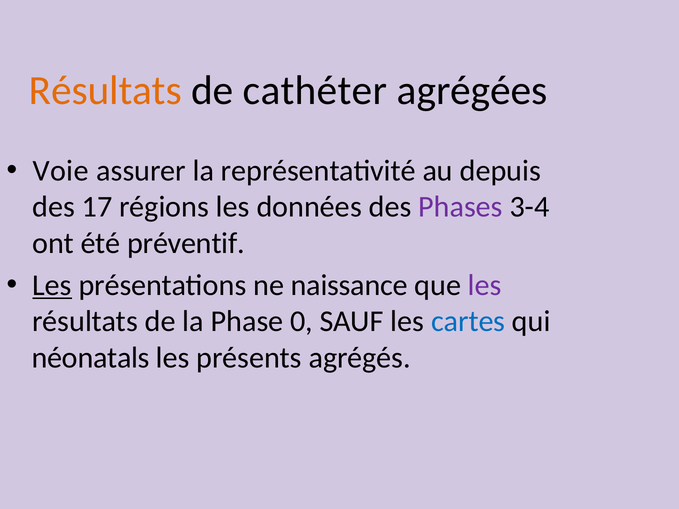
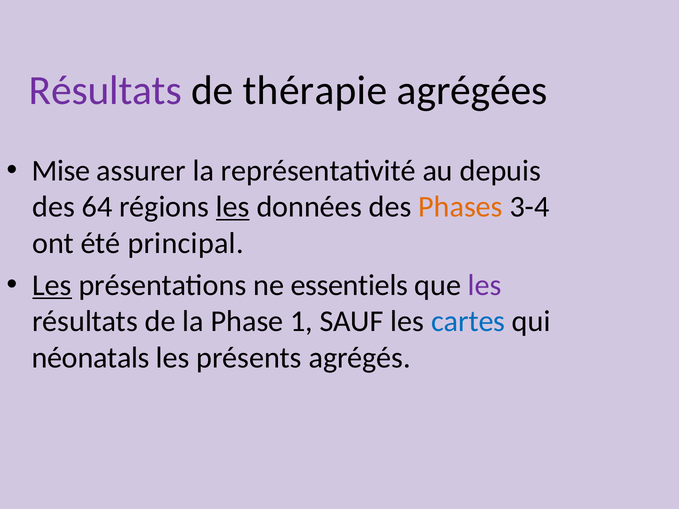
Résultats at (105, 91) colour: orange -> purple
cathéter: cathéter -> thérapie
Voie: Voie -> Mise
17: 17 -> 64
les at (233, 207) underline: none -> present
Phases colour: purple -> orange
préventif: préventif -> principal
naissance: naissance -> essentiels
0: 0 -> 1
